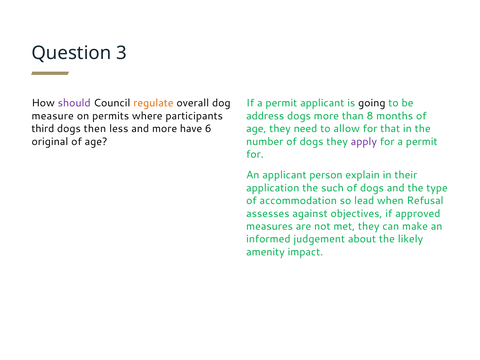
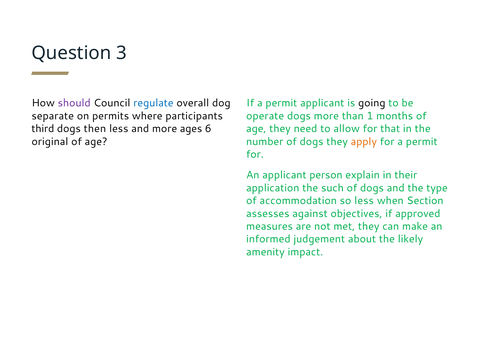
regulate colour: orange -> blue
measure: measure -> separate
address: address -> operate
8: 8 -> 1
have: have -> ages
apply colour: purple -> orange
so lead: lead -> less
Refusal: Refusal -> Section
